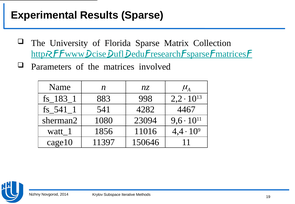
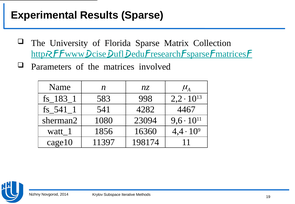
883: 883 -> 583
11016: 11016 -> 16360
150646: 150646 -> 198174
